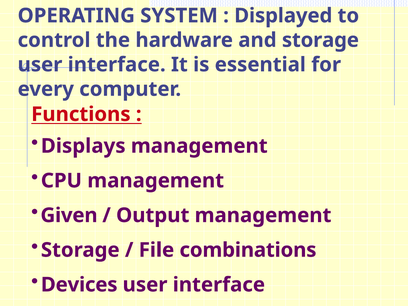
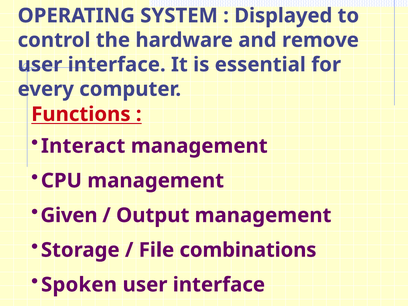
and storage: storage -> remove
Displays: Displays -> Interact
Devices: Devices -> Spoken
